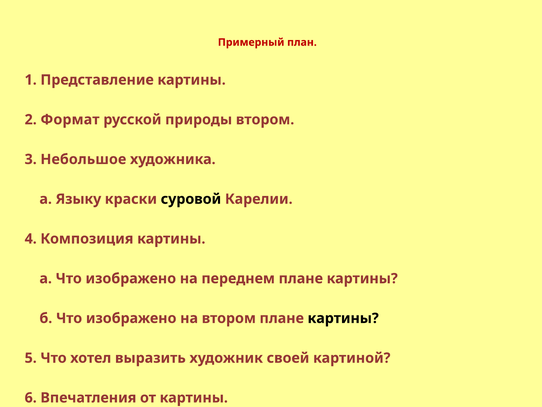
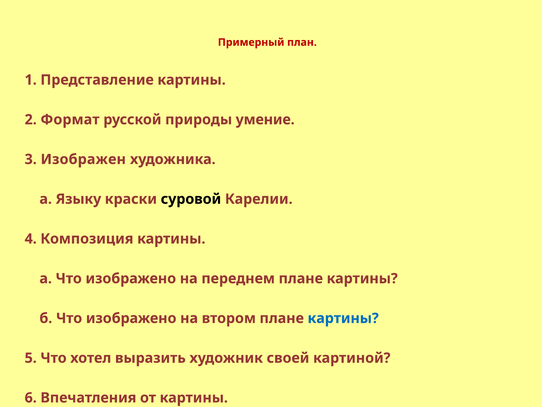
природы втором: втором -> умение
Небольшое: Небольшое -> Изображен
картины at (343, 318) colour: black -> blue
